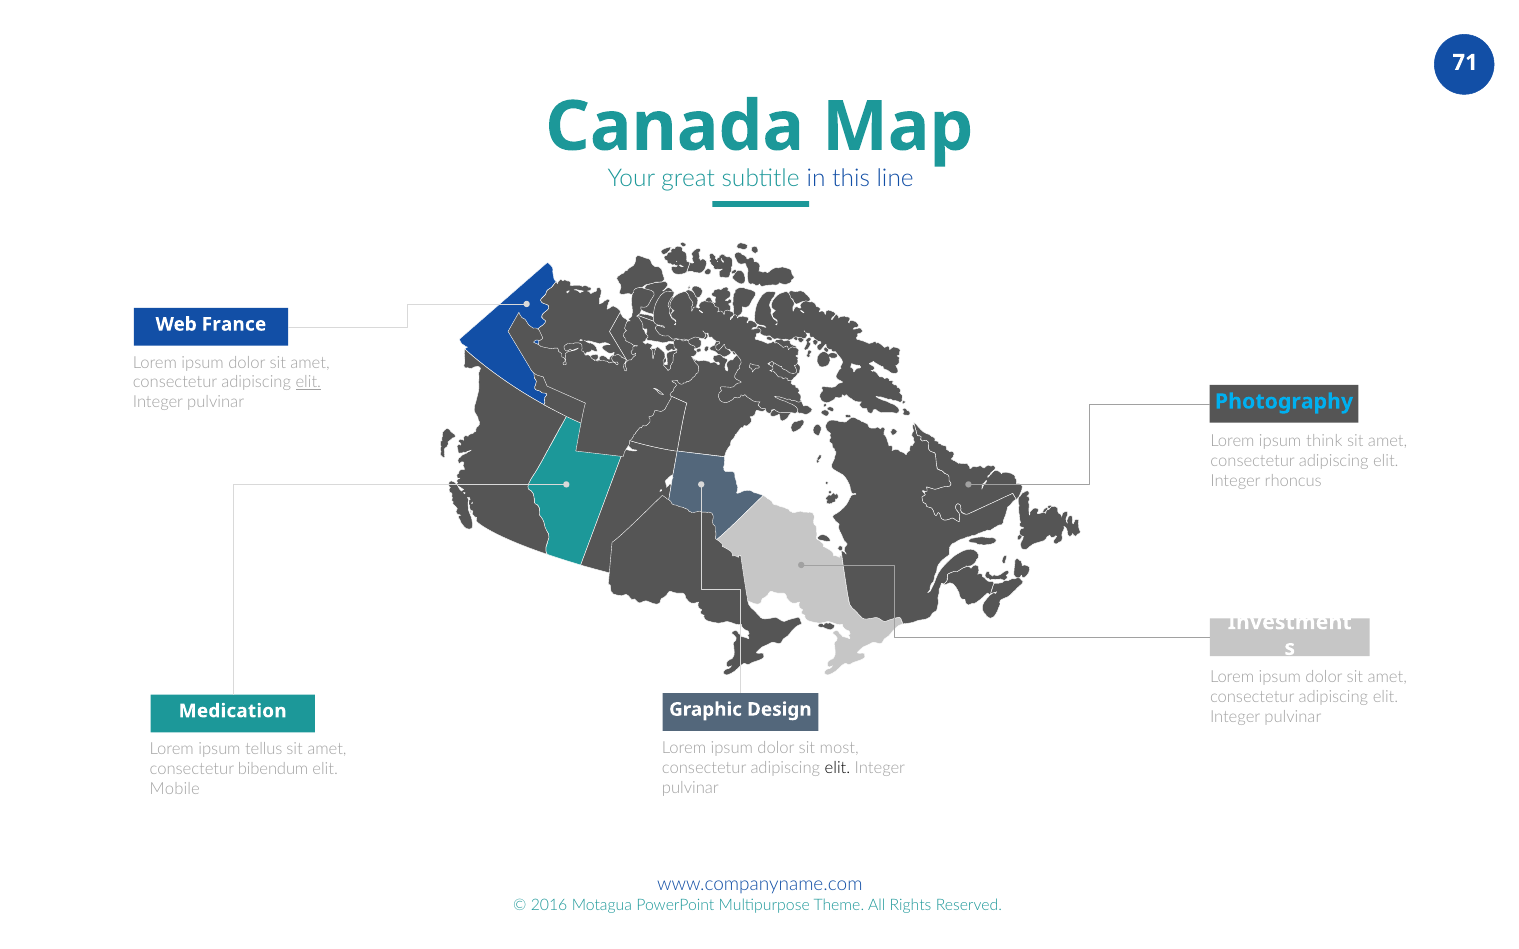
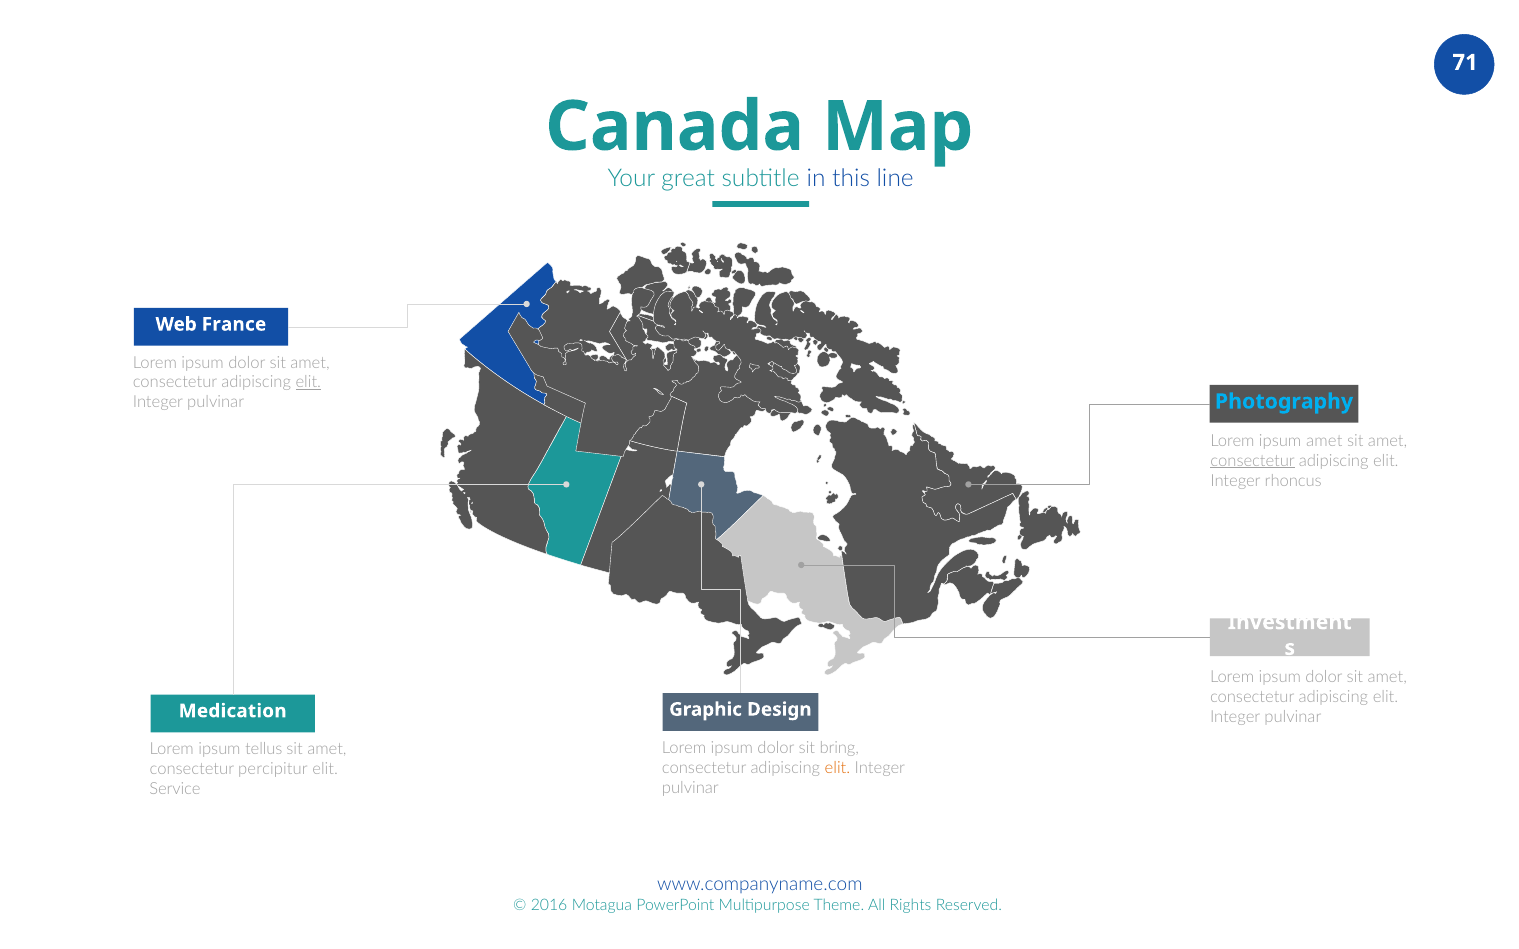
ipsum think: think -> amet
consectetur at (1253, 461) underline: none -> present
most: most -> bring
elit at (838, 768) colour: black -> orange
bibendum: bibendum -> percipitur
Mobile: Mobile -> Service
